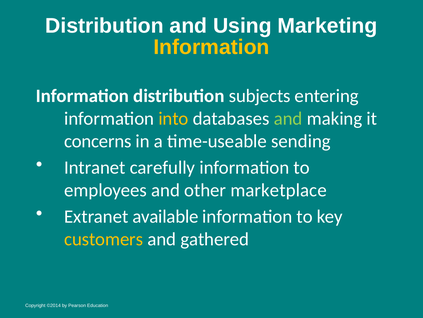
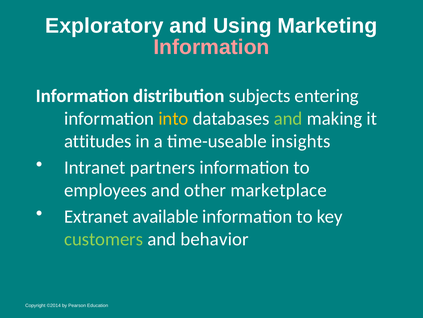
Distribution at (105, 26): Distribution -> Exploratory
Information at (211, 47) colour: yellow -> pink
concerns: concerns -> attitudes
sending: sending -> insights
carefully: carefully -> partners
customers colour: yellow -> light green
gathered: gathered -> behavior
